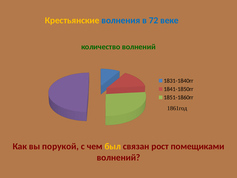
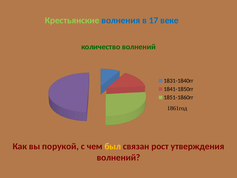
Крестьянские colour: yellow -> light green
72: 72 -> 17
помещиками: помещиками -> утверждения
